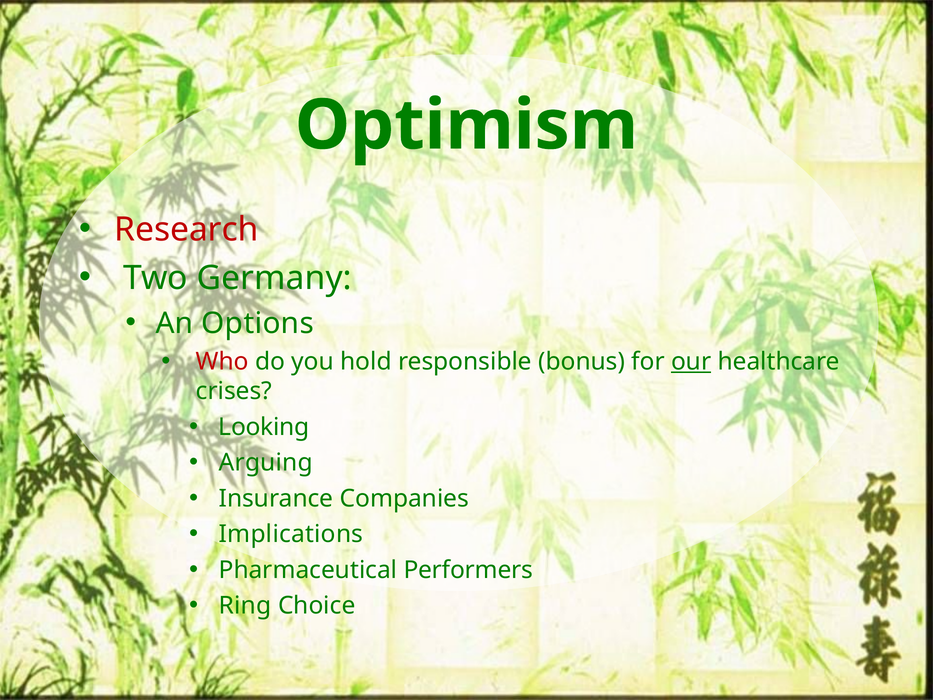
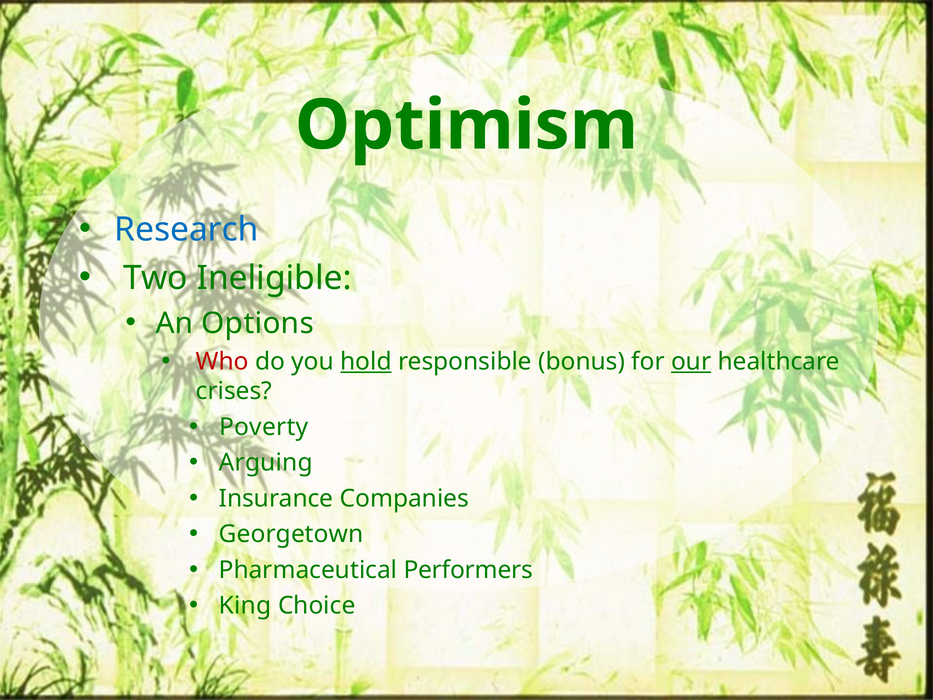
Research colour: red -> blue
Germany: Germany -> Ineligible
hold underline: none -> present
Looking: Looking -> Poverty
Implications: Implications -> Georgetown
Ring: Ring -> King
